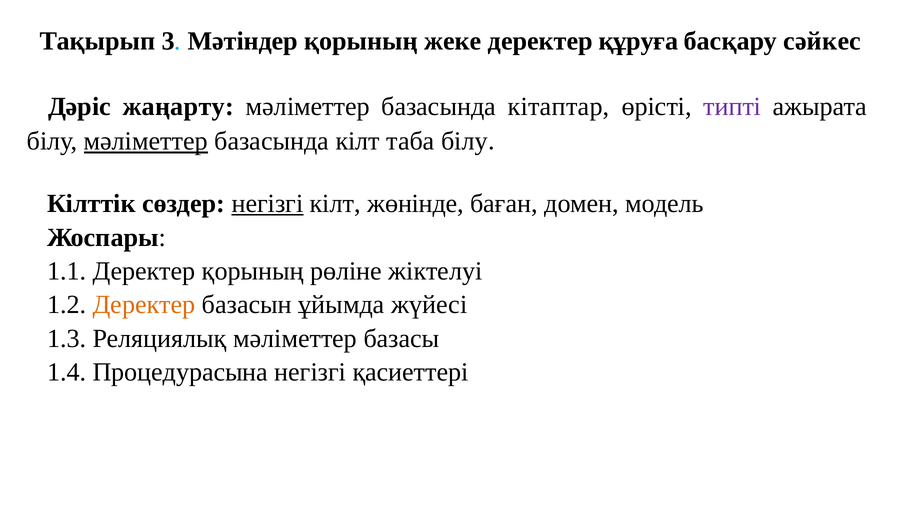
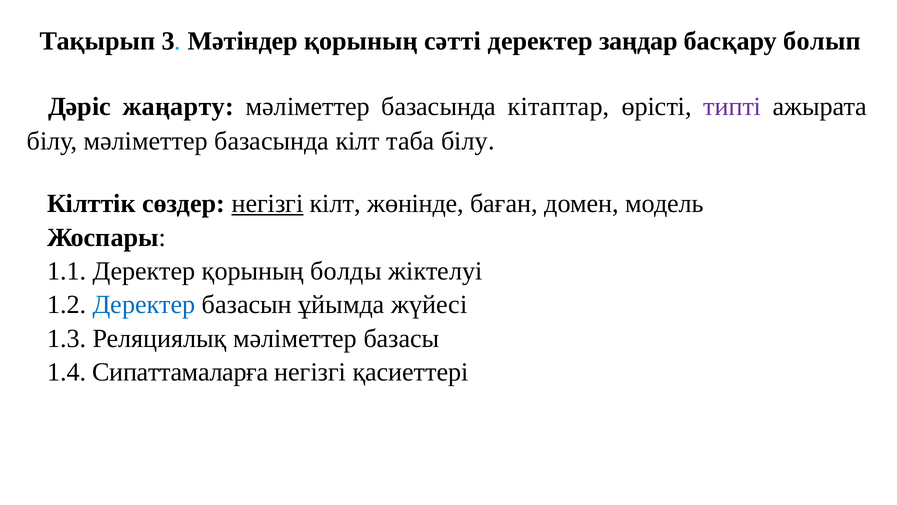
жеке: жеке -> сәтті
құруға: құруға -> заңдар
сәйкес: сәйкес -> болып
мәліметтер at (146, 141) underline: present -> none
рөліне: рөліне -> болды
Деректер at (144, 305) colour: orange -> blue
Процедурасына: Процедурасына -> Сипаттамаларға
